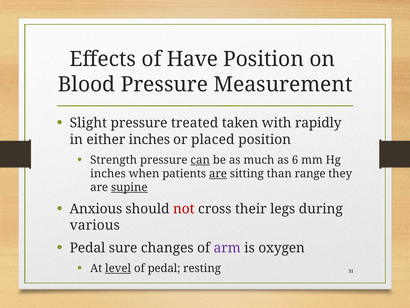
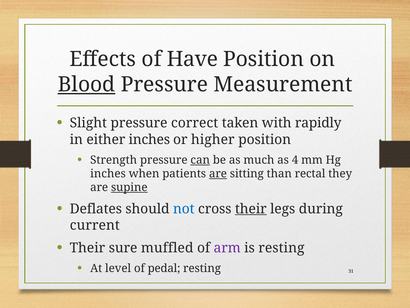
Blood underline: none -> present
treated: treated -> correct
placed: placed -> higher
6: 6 -> 4
range: range -> rectal
Anxious: Anxious -> Deflates
not colour: red -> blue
their at (251, 209) underline: none -> present
various: various -> current
Pedal at (87, 247): Pedal -> Their
changes: changes -> muffled
is oxygen: oxygen -> resting
level underline: present -> none
